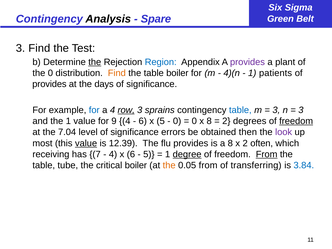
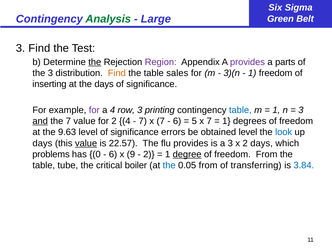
Analysis colour: black -> green
Spare: Spare -> Large
Region colour: blue -> purple
plant: plant -> parts
the 0: 0 -> 3
table boiler: boiler -> sales
4)(n: 4)(n -> 3)(n
1 patients: patients -> freedom
provides at (49, 84): provides -> inserting
for at (94, 110) colour: blue -> purple
row underline: present -> none
sprains: sprains -> printing
3 at (276, 110): 3 -> 1
and underline: none -> present
the 1: 1 -> 7
for 9: 9 -> 2
6 at (143, 121): 6 -> 7
5 at (161, 121): 5 -> 7
0 at (177, 121): 0 -> 6
0 at (194, 121): 0 -> 5
8 at (209, 121): 8 -> 7
2 at (226, 121): 2 -> 1
freedom at (296, 121) underline: present -> none
7.04: 7.04 -> 9.63
obtained then: then -> level
look colour: purple -> blue
most at (42, 143): most -> days
12.39: 12.39 -> 22.57
a 8: 8 -> 3
2 often: often -> days
receiving: receiving -> problems
7: 7 -> 0
4 at (113, 154): 4 -> 6
x 6: 6 -> 9
5 at (149, 154): 5 -> 2
From at (267, 154) underline: present -> none
the at (169, 165) colour: orange -> blue
